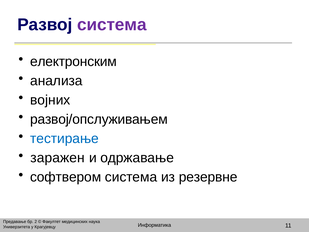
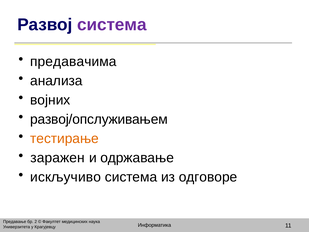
електронским: електронским -> предавачима
тестирање colour: blue -> orange
софтвером: софтвером -> искључиво
резервне: резервне -> одговоре
